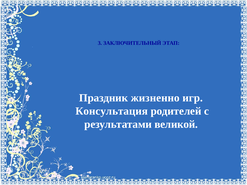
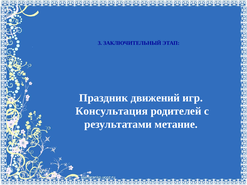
жизненно: жизненно -> движений
великой: великой -> метание
